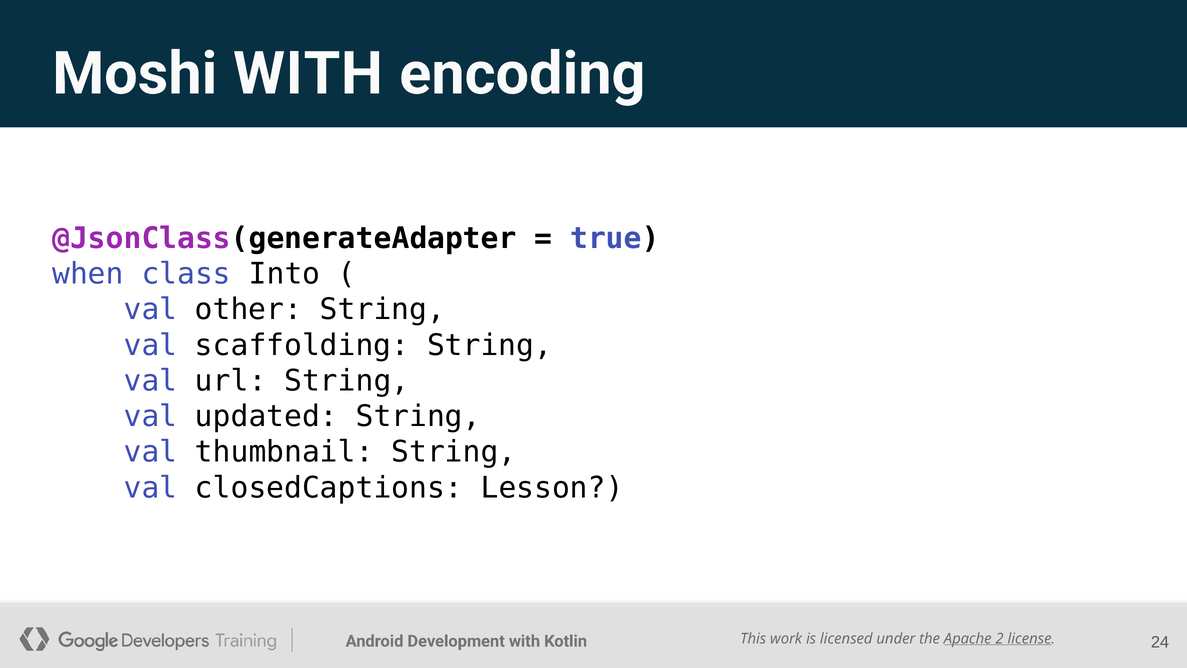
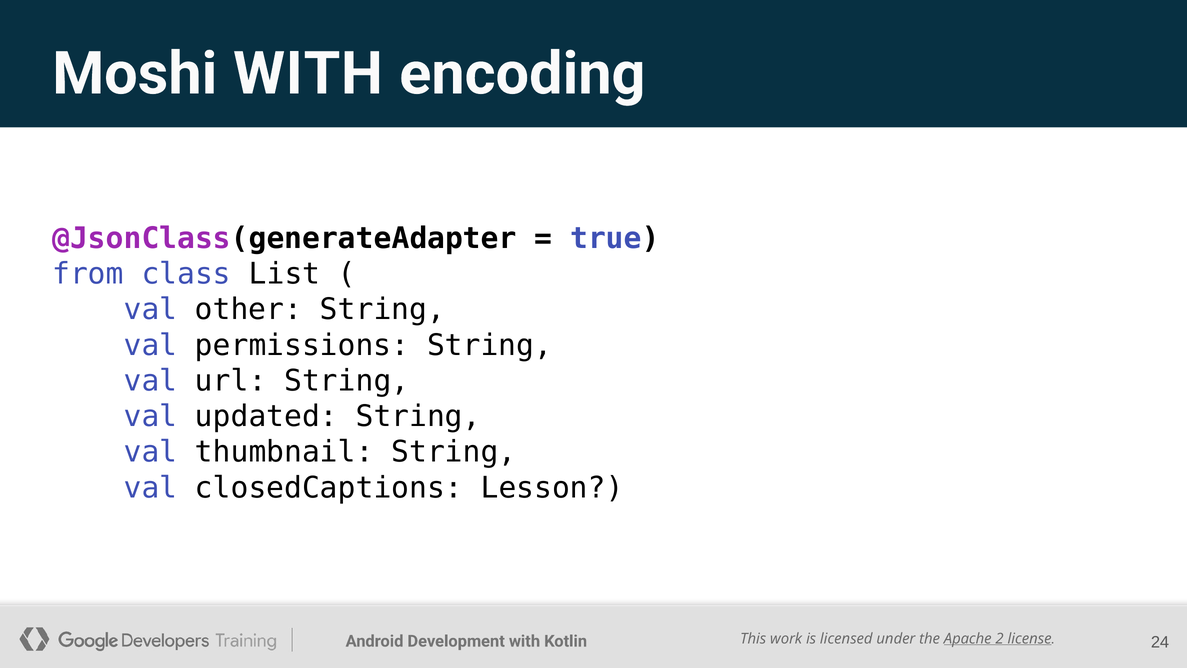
when: when -> from
Into: Into -> List
scaffolding: scaffolding -> permissions
